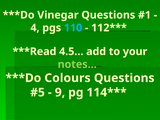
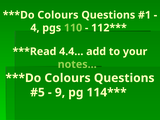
Vinegar at (58, 15): Vinegar -> Colours
110 colour: light blue -> light green
4.5…: 4.5… -> 4.4…
